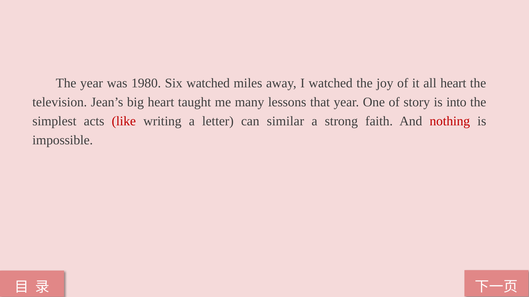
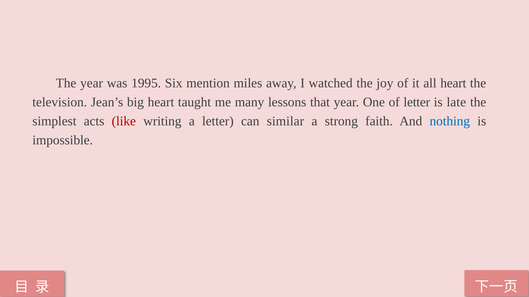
1980: 1980 -> 1995
Six watched: watched -> mention
of story: story -> letter
into: into -> late
nothing colour: red -> blue
